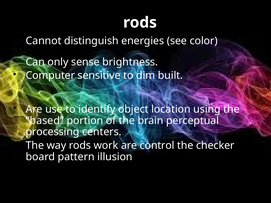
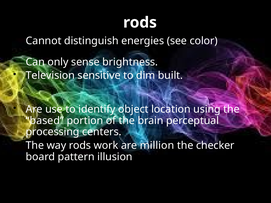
Computer: Computer -> Television
control: control -> million
